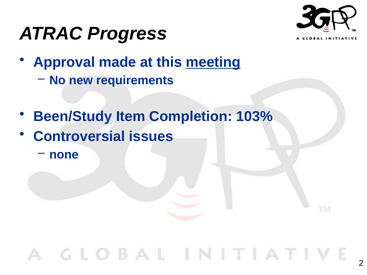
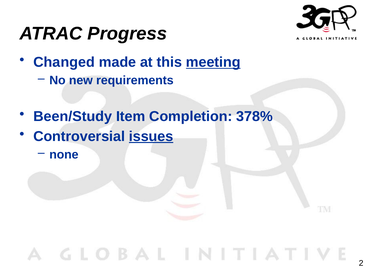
Approval: Approval -> Changed
103%: 103% -> 378%
issues underline: none -> present
